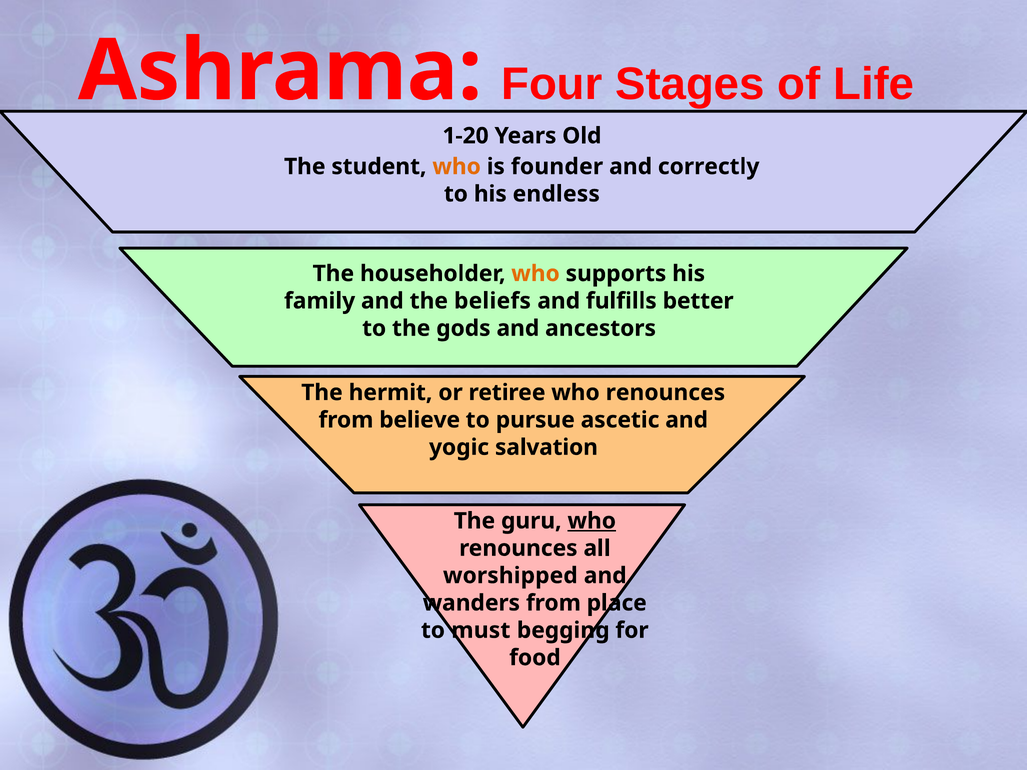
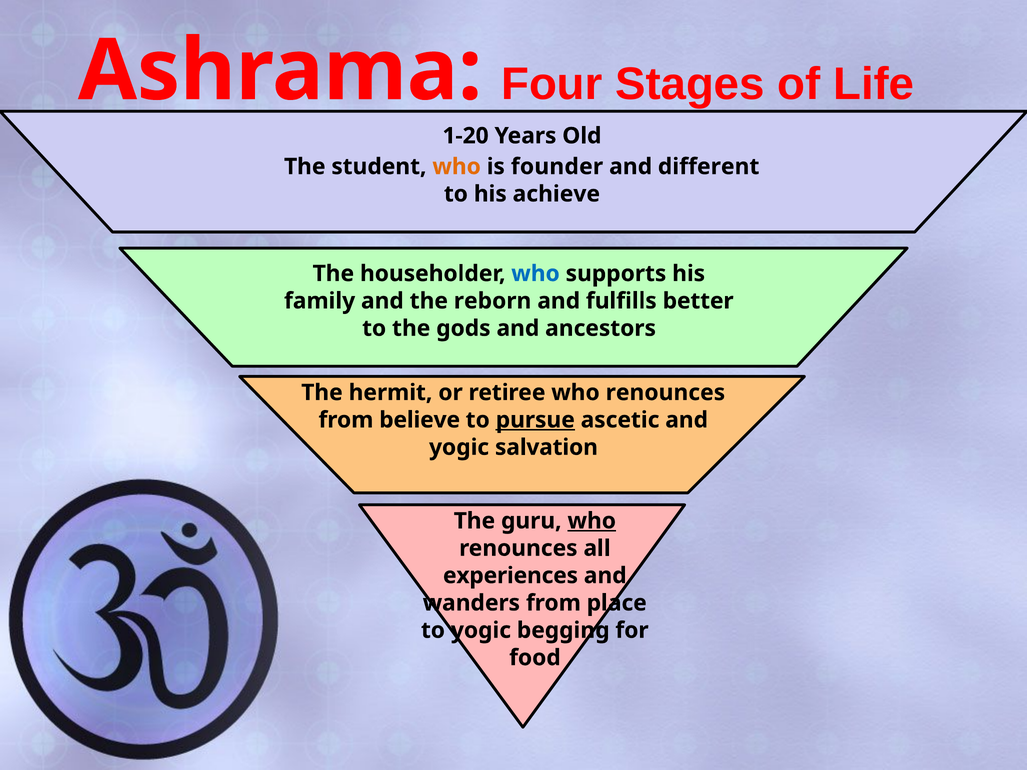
correctly: correctly -> different
endless: endless -> achieve
who at (536, 274) colour: orange -> blue
beliefs: beliefs -> reborn
pursue underline: none -> present
worshipped: worshipped -> experiences
to must: must -> yogic
